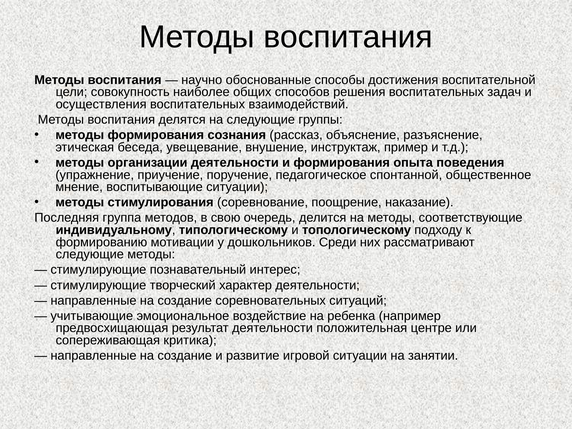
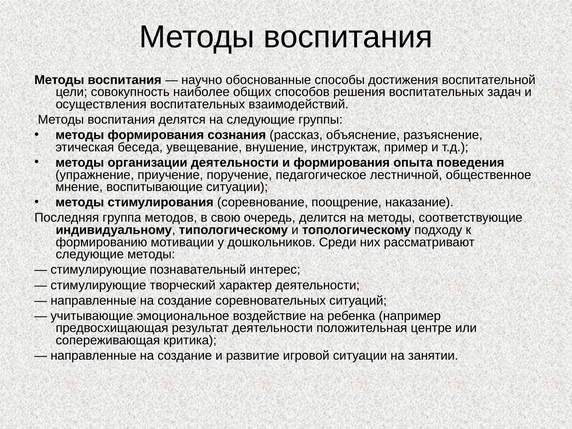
спонтанной: спонтанной -> лестничной
